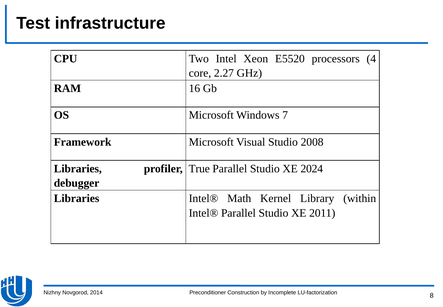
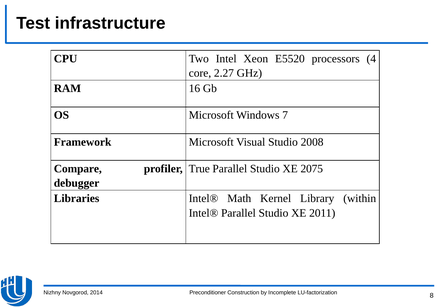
Libraries at (78, 168): Libraries -> Compare
2024: 2024 -> 2075
